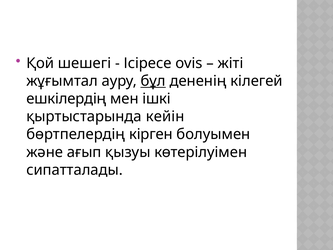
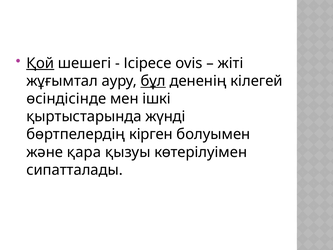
Қой underline: none -> present
ешкілердің: ешкілердің -> өсіндісінде
кейін: кейін -> жүнді
ағып: ағып -> қара
